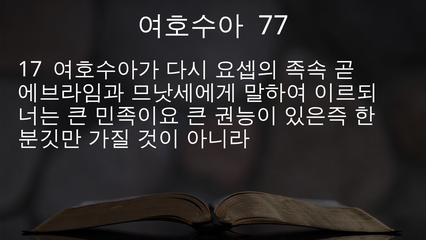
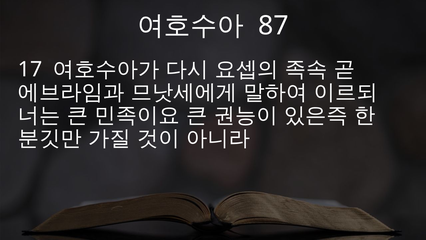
77: 77 -> 87
